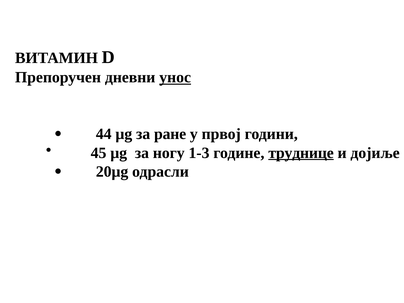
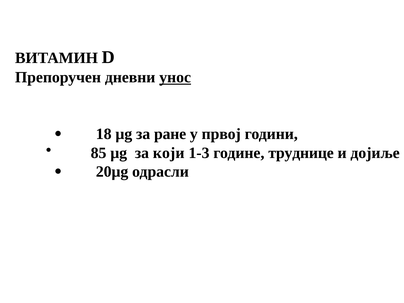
44: 44 -> 18
45: 45 -> 85
ногу: ногу -> који
труднице underline: present -> none
